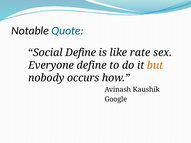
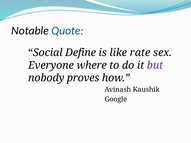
Everyone define: define -> where
but colour: orange -> purple
occurs: occurs -> proves
